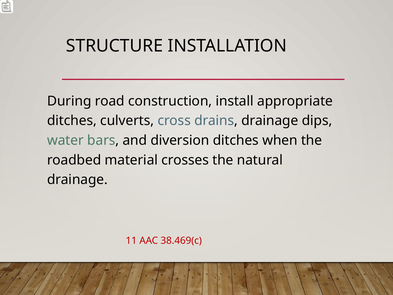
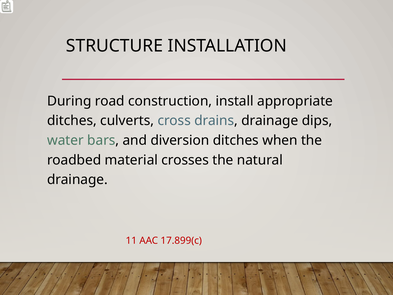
38.469(c: 38.469(c -> 17.899(c
